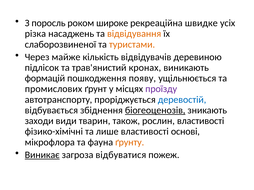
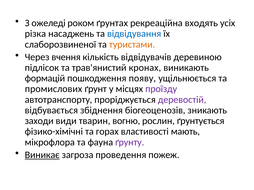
поросль: поросль -> ожеледі
широке: широке -> ґрунтах
швидке: швидке -> входять
відвідування colour: orange -> blue
майже: майже -> вчення
деревостій colour: blue -> purple
біогеоценозів underline: present -> none
також: також -> вогню
рослин властивості: властивості -> ґрунтується
лише: лише -> горах
основі: основі -> мають
ґрунту colour: orange -> purple
відбуватися: відбуватися -> проведення
